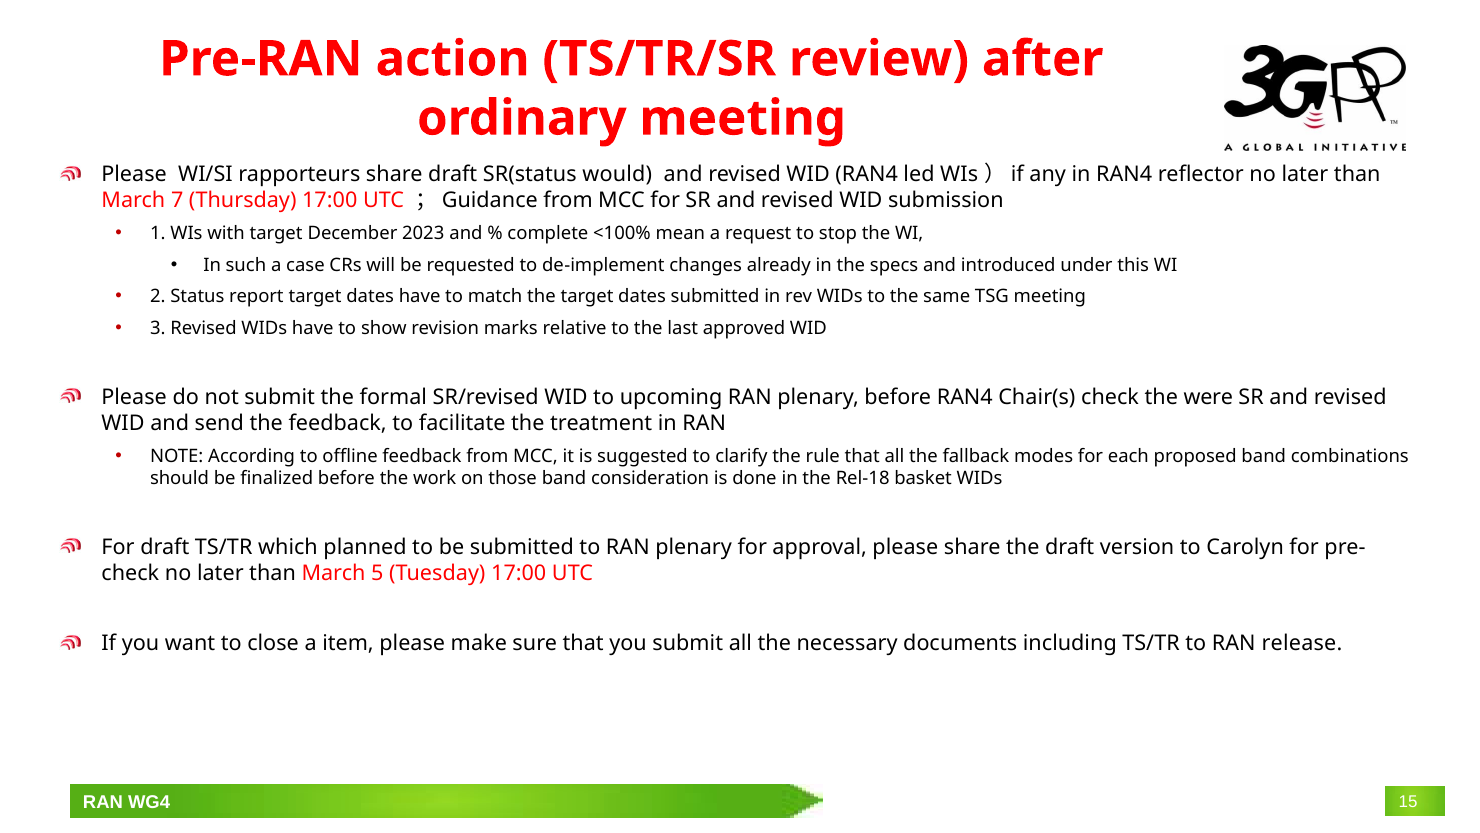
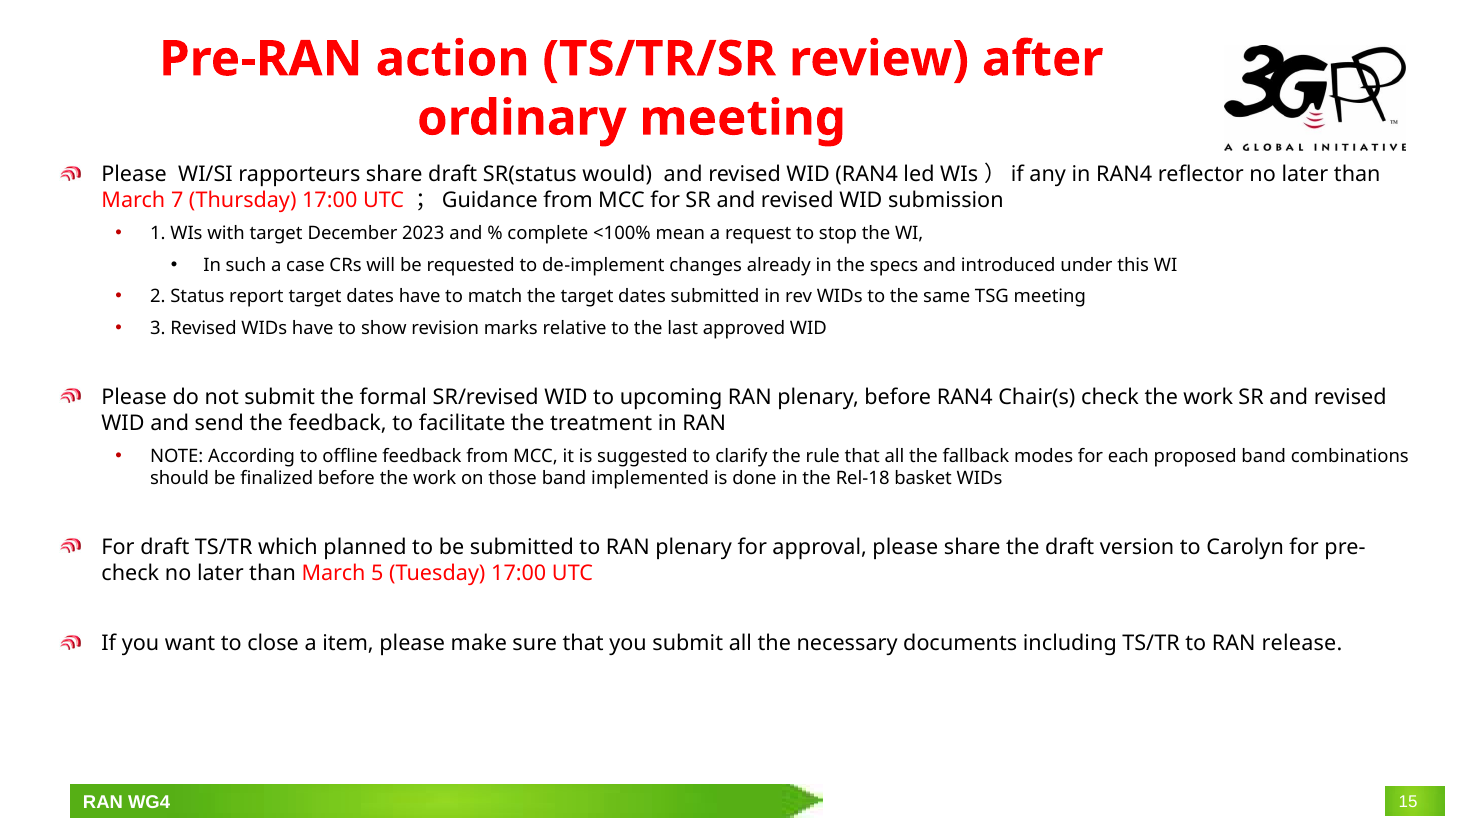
check the were: were -> work
consideration: consideration -> implemented
